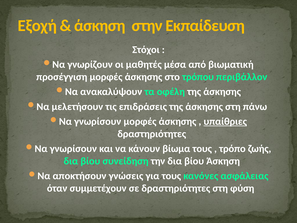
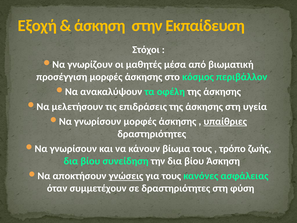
τρόπου: τρόπου -> κόσμος
πάνω: πάνω -> υγεία
γνώσεις underline: none -> present
